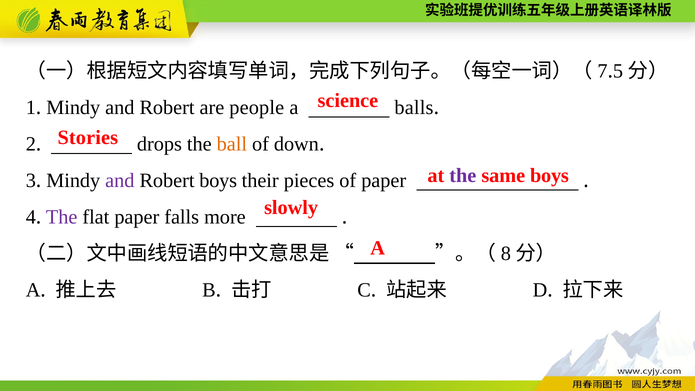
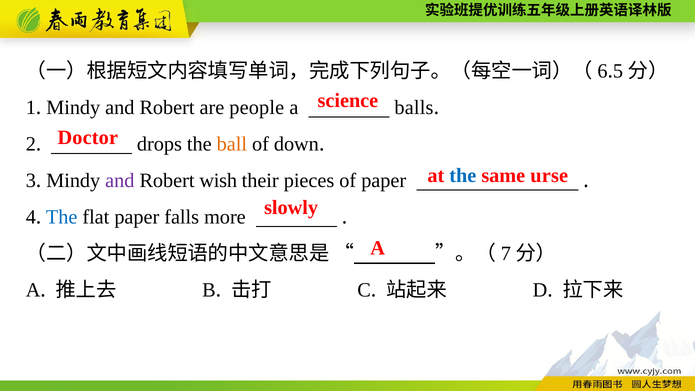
7: 7 -> 6
Stories: Stories -> Doctor
the at (463, 175) colour: purple -> blue
same boys: boys -> urse
Robert boys: boys -> wish
The at (62, 217) colour: purple -> blue
8: 8 -> 7
